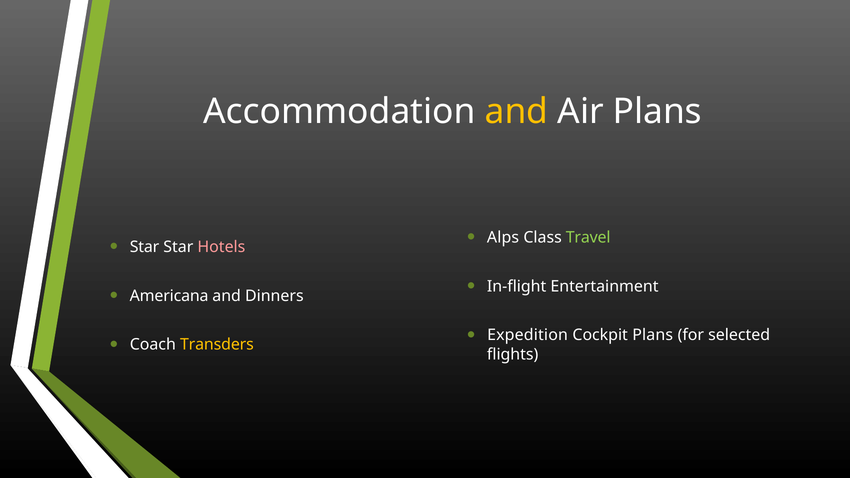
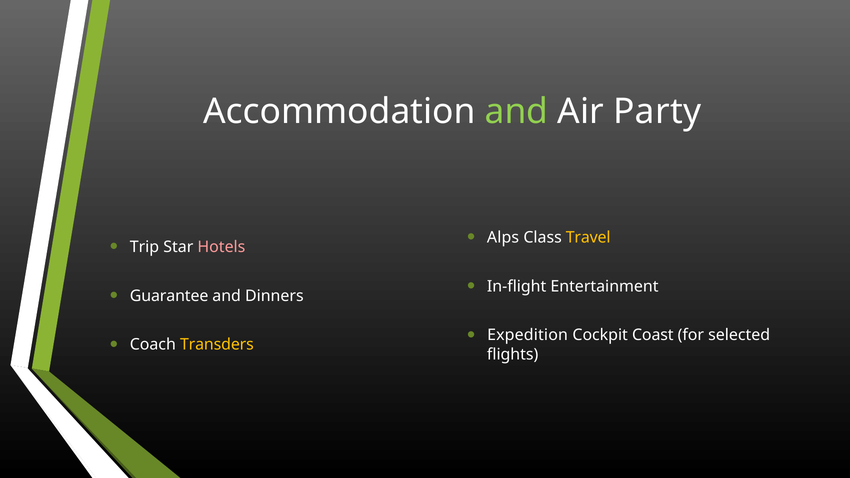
and at (516, 111) colour: yellow -> light green
Air Plans: Plans -> Party
Travel colour: light green -> yellow
Star at (145, 247): Star -> Trip
Americana: Americana -> Guarantee
Cockpit Plans: Plans -> Coast
